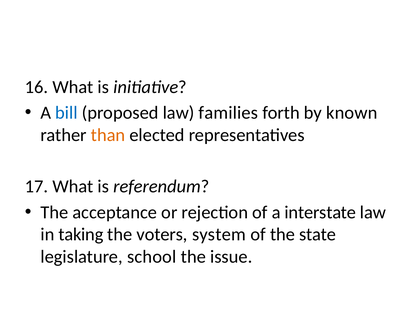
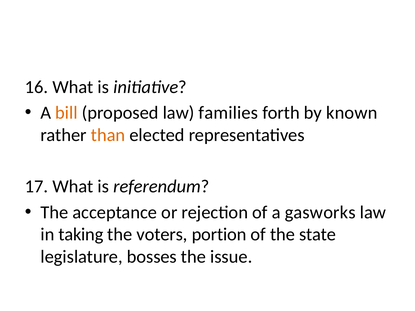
bill colour: blue -> orange
interstate: interstate -> gasworks
system: system -> portion
school: school -> bosses
